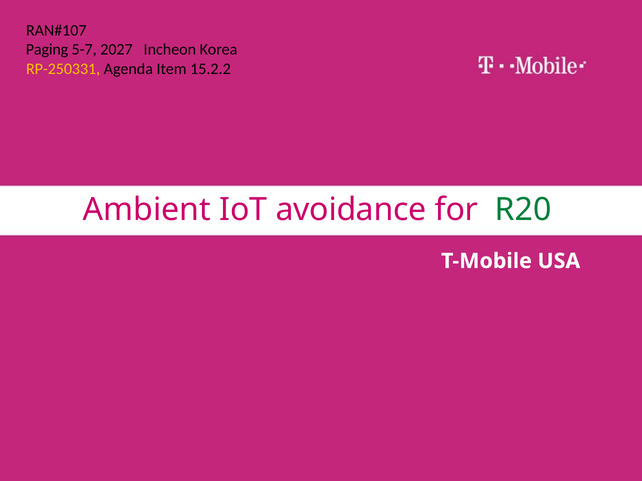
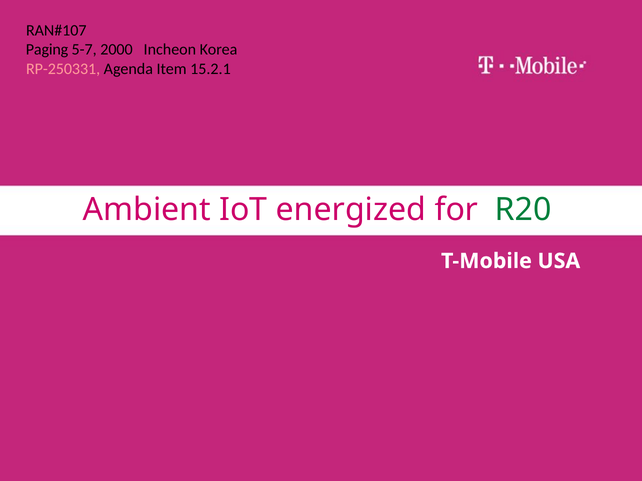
2027: 2027 -> 2000
RP-250331 colour: yellow -> pink
15.2.2: 15.2.2 -> 15.2.1
avoidance: avoidance -> energized
